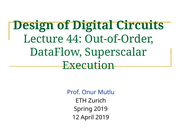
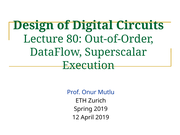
44: 44 -> 80
